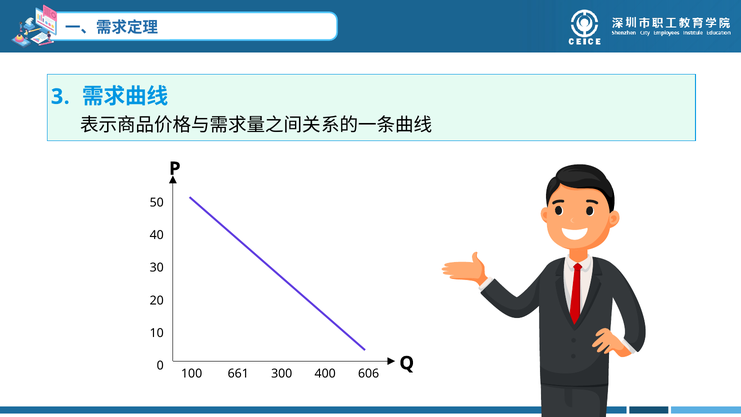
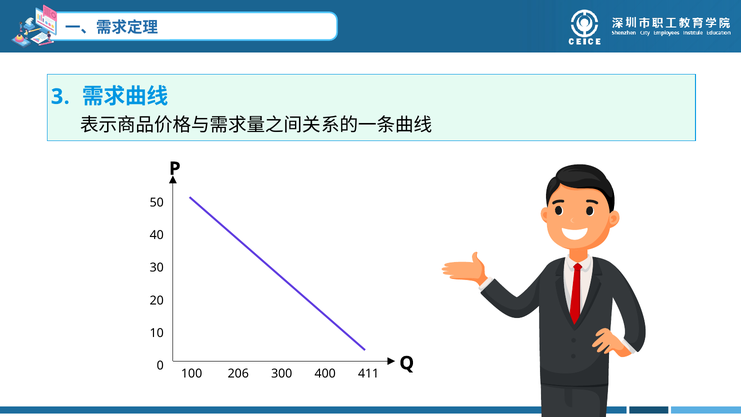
661: 661 -> 206
606: 606 -> 411
